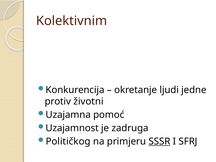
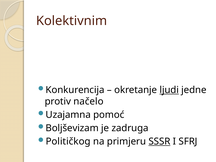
ljudi underline: none -> present
životni: životni -> načelo
Uzajamnost: Uzajamnost -> Boljševizam
